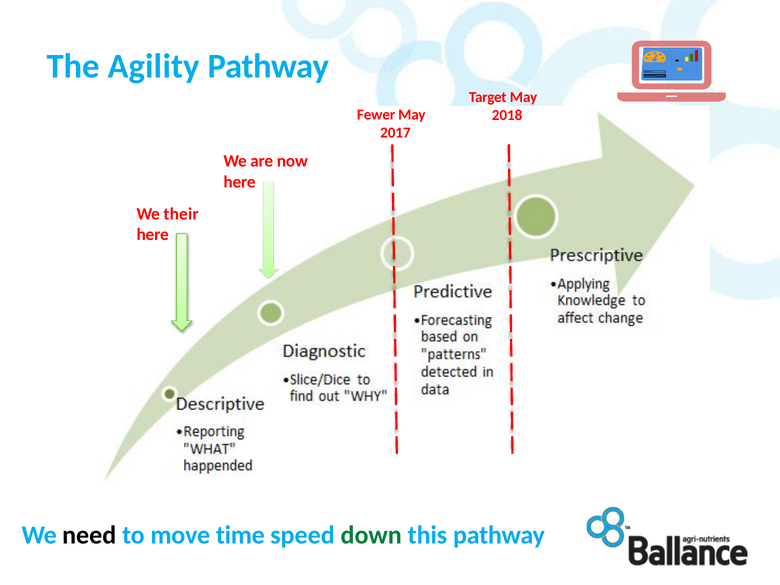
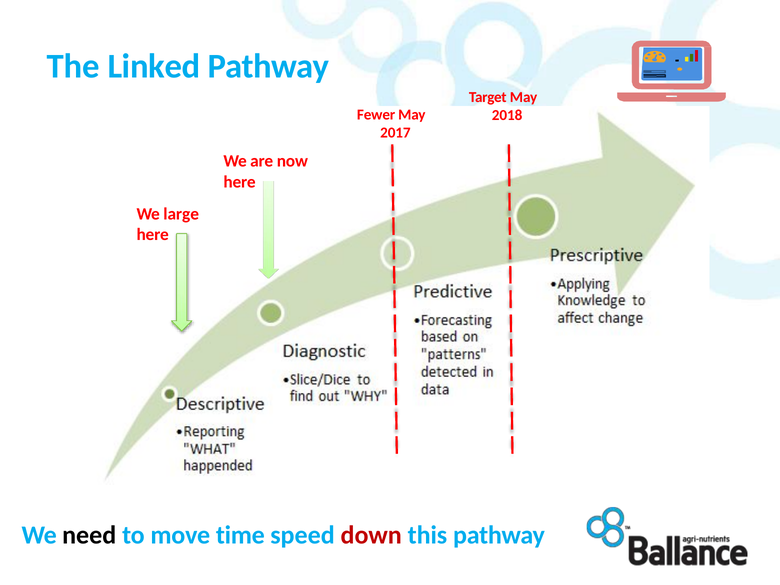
Agility: Agility -> Linked
their: their -> large
down colour: green -> red
